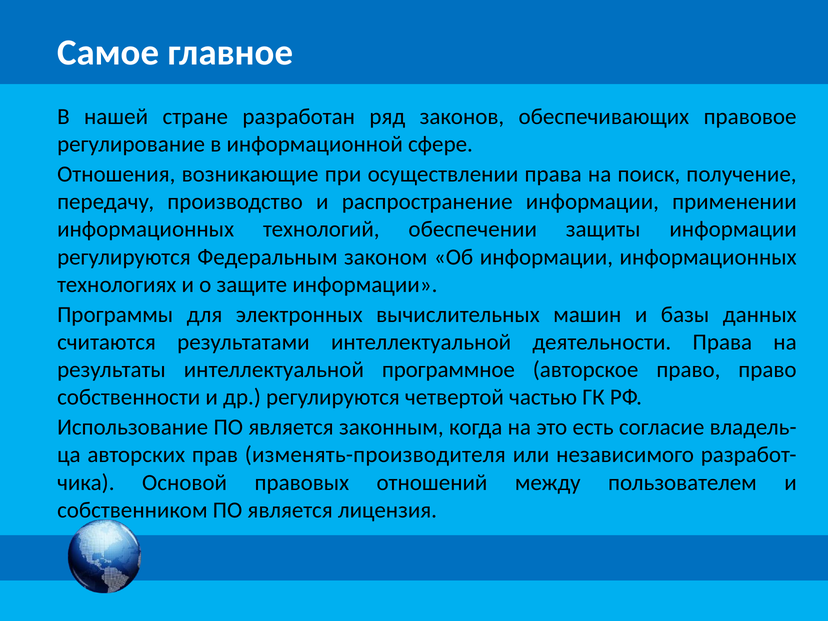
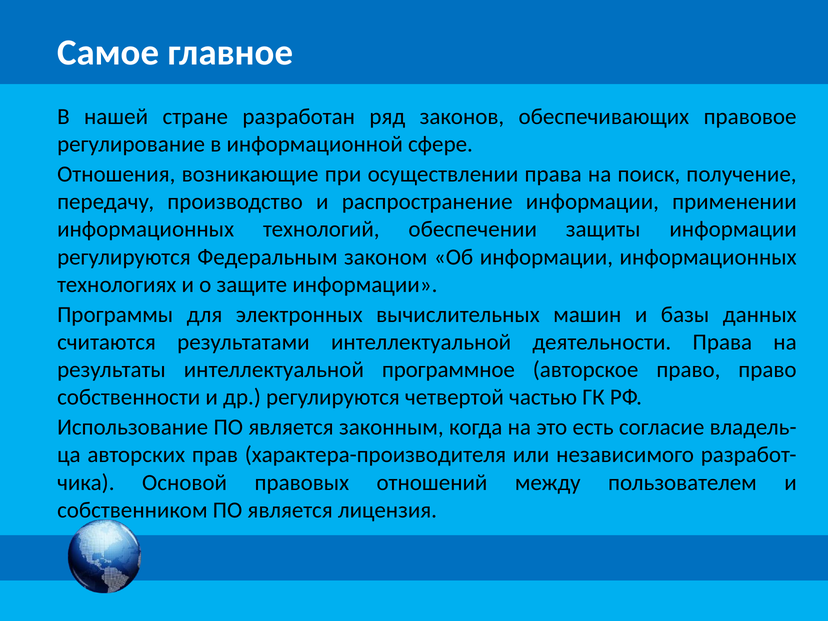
изменять-производителя: изменять-производителя -> характера-производителя
